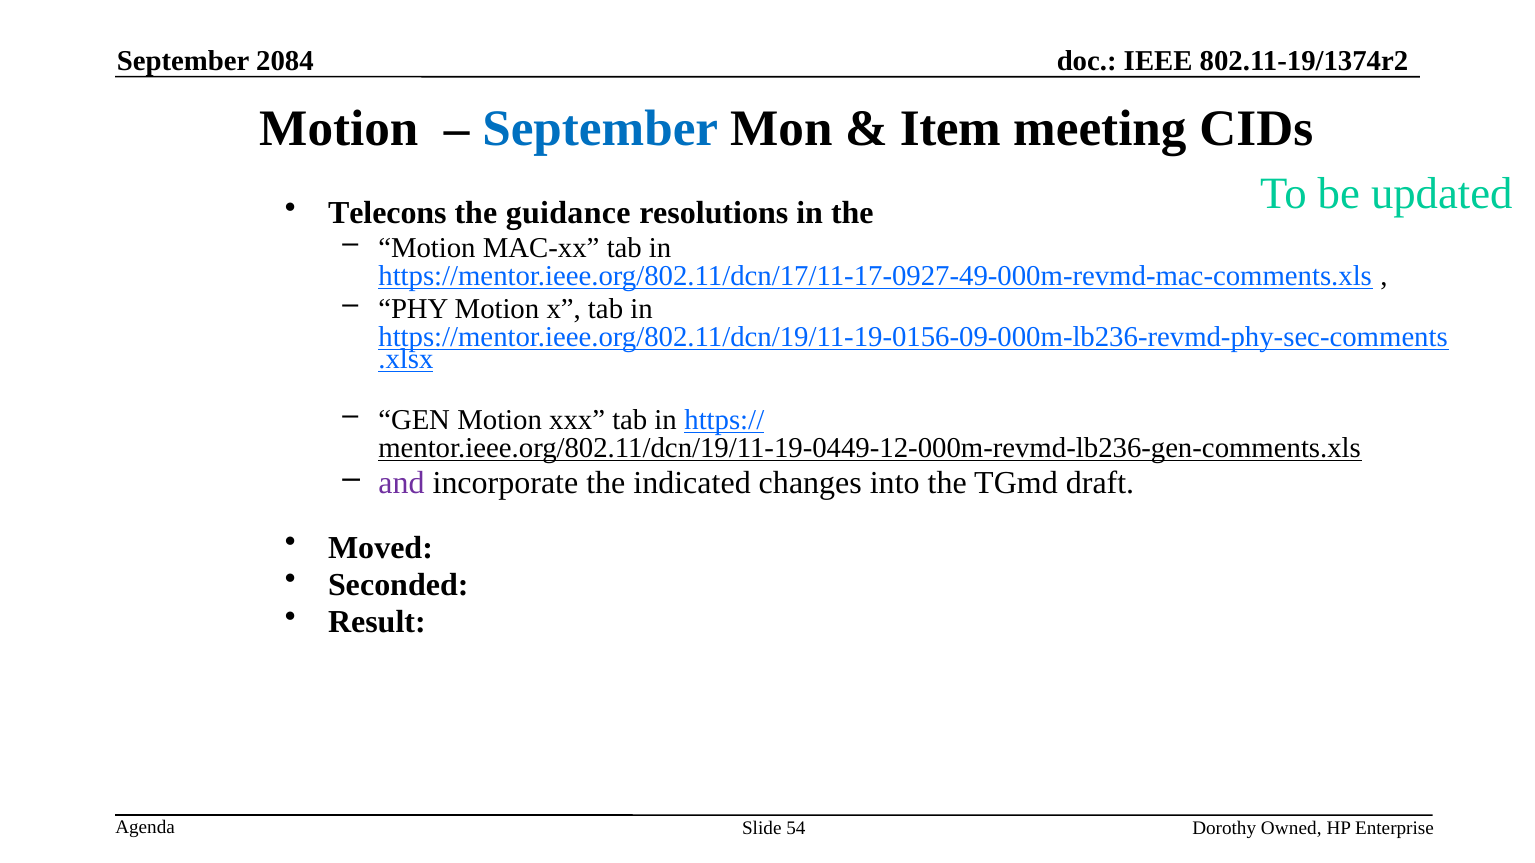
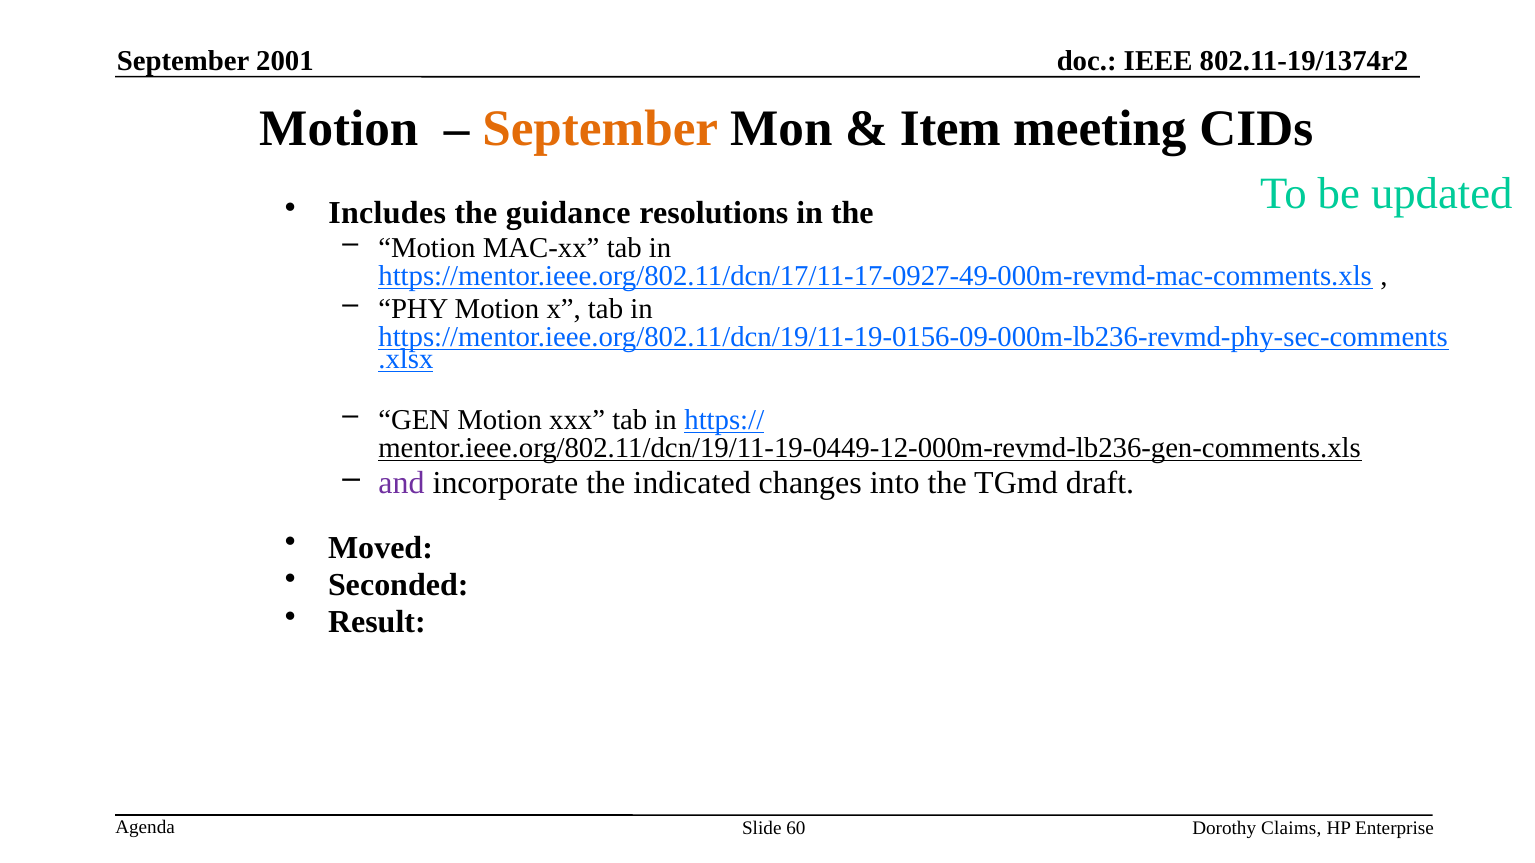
2084: 2084 -> 2001
September at (600, 128) colour: blue -> orange
Telecons: Telecons -> Includes
54: 54 -> 60
Owned: Owned -> Claims
